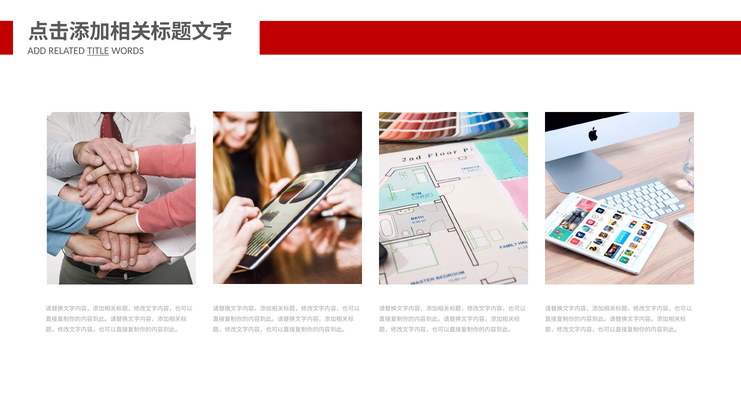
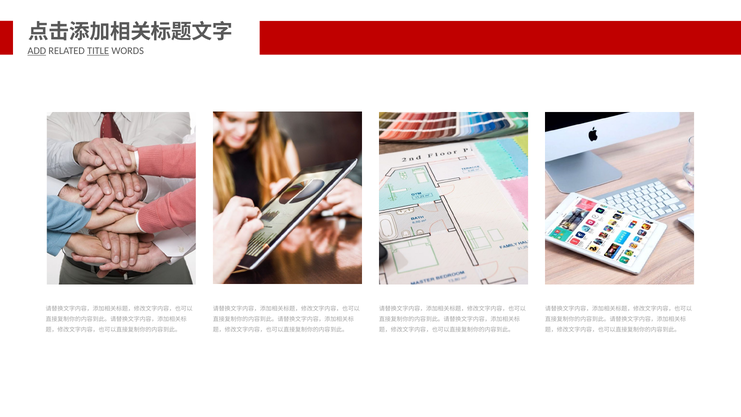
ADD underline: none -> present
